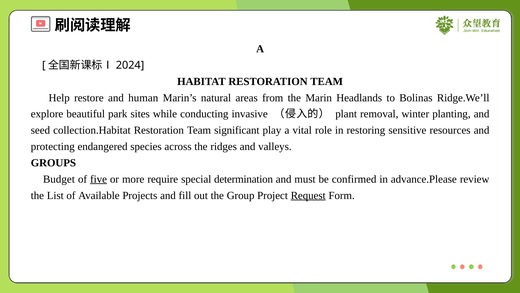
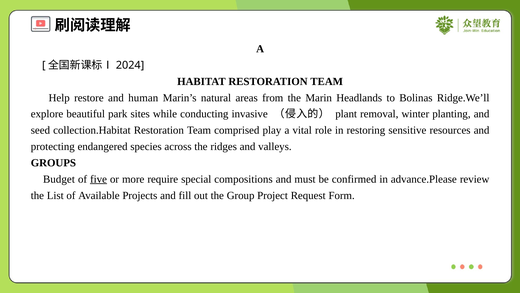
significant: significant -> comprised
determination: determination -> compositions
Request underline: present -> none
